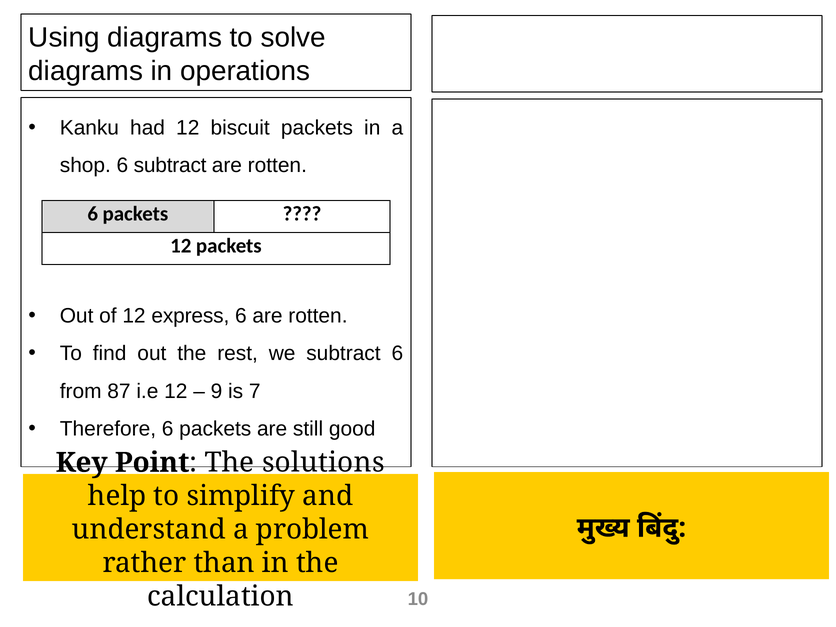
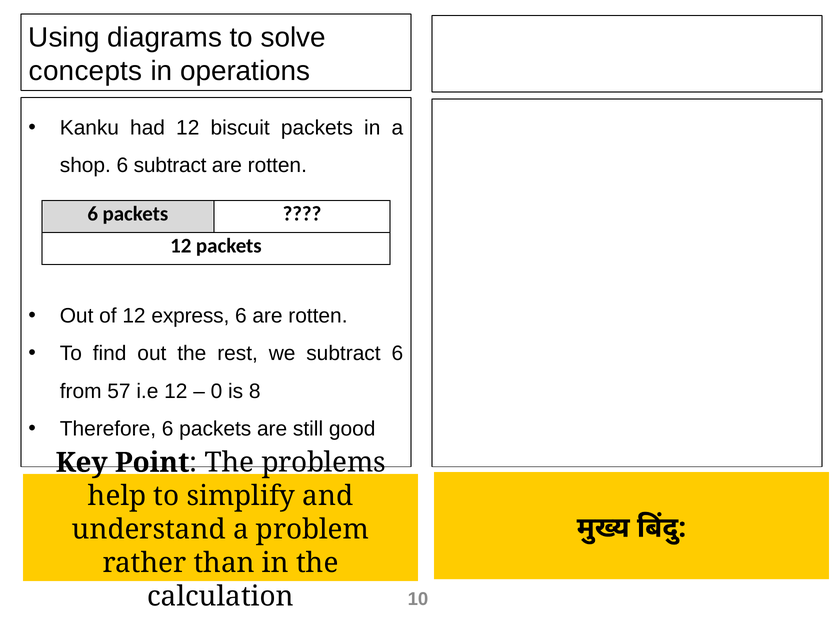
diagrams at (86, 71): diagrams -> concepts
87: 87 -> 57
9: 9 -> 0
7: 7 -> 8
solutions: solutions -> problems
